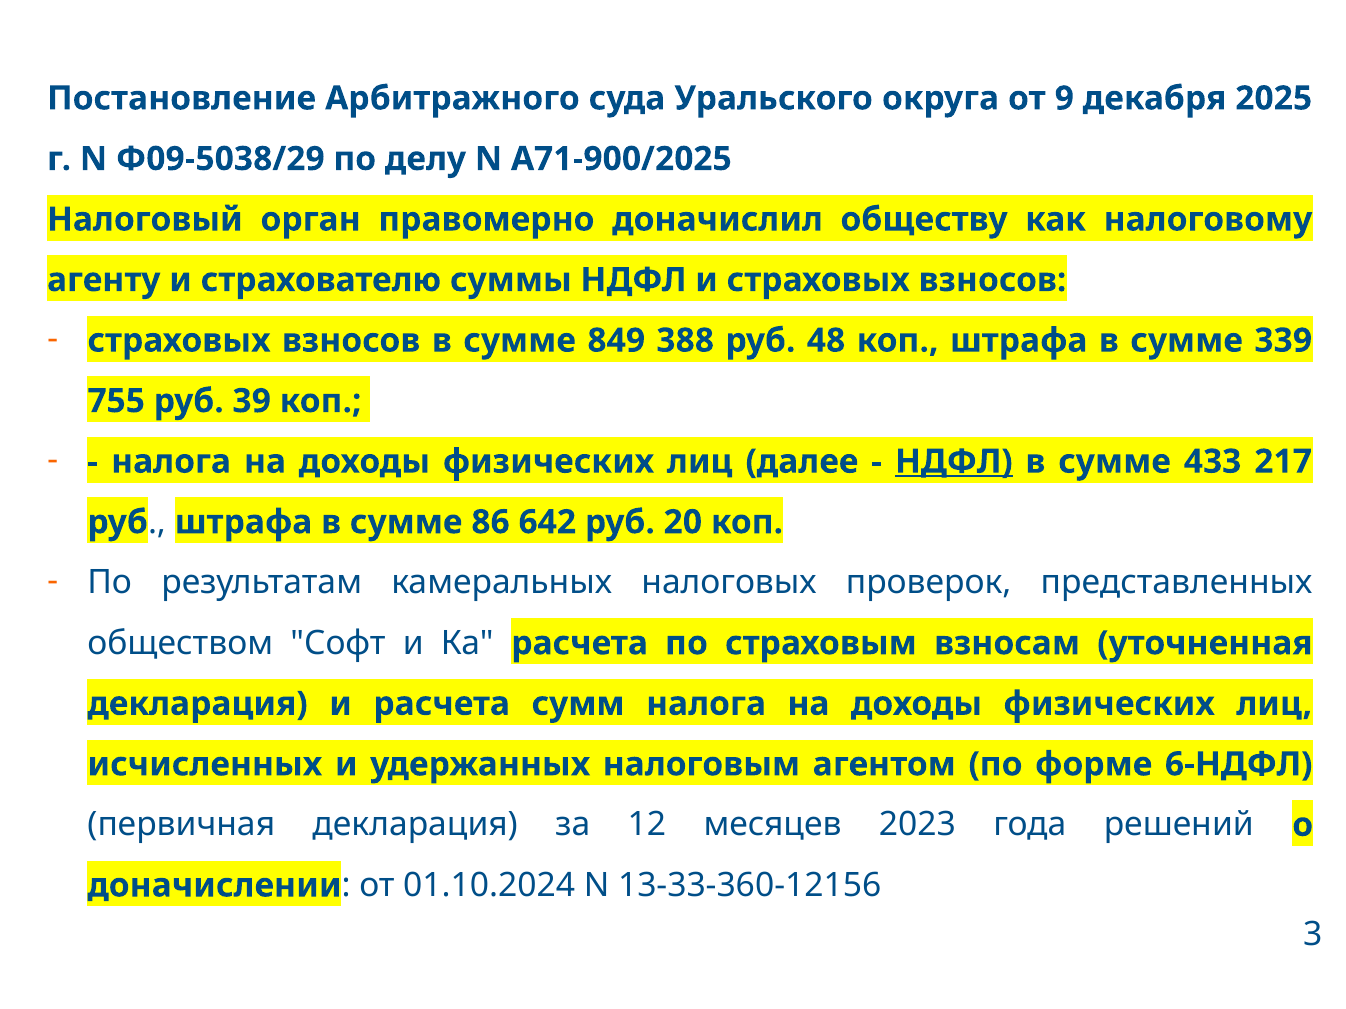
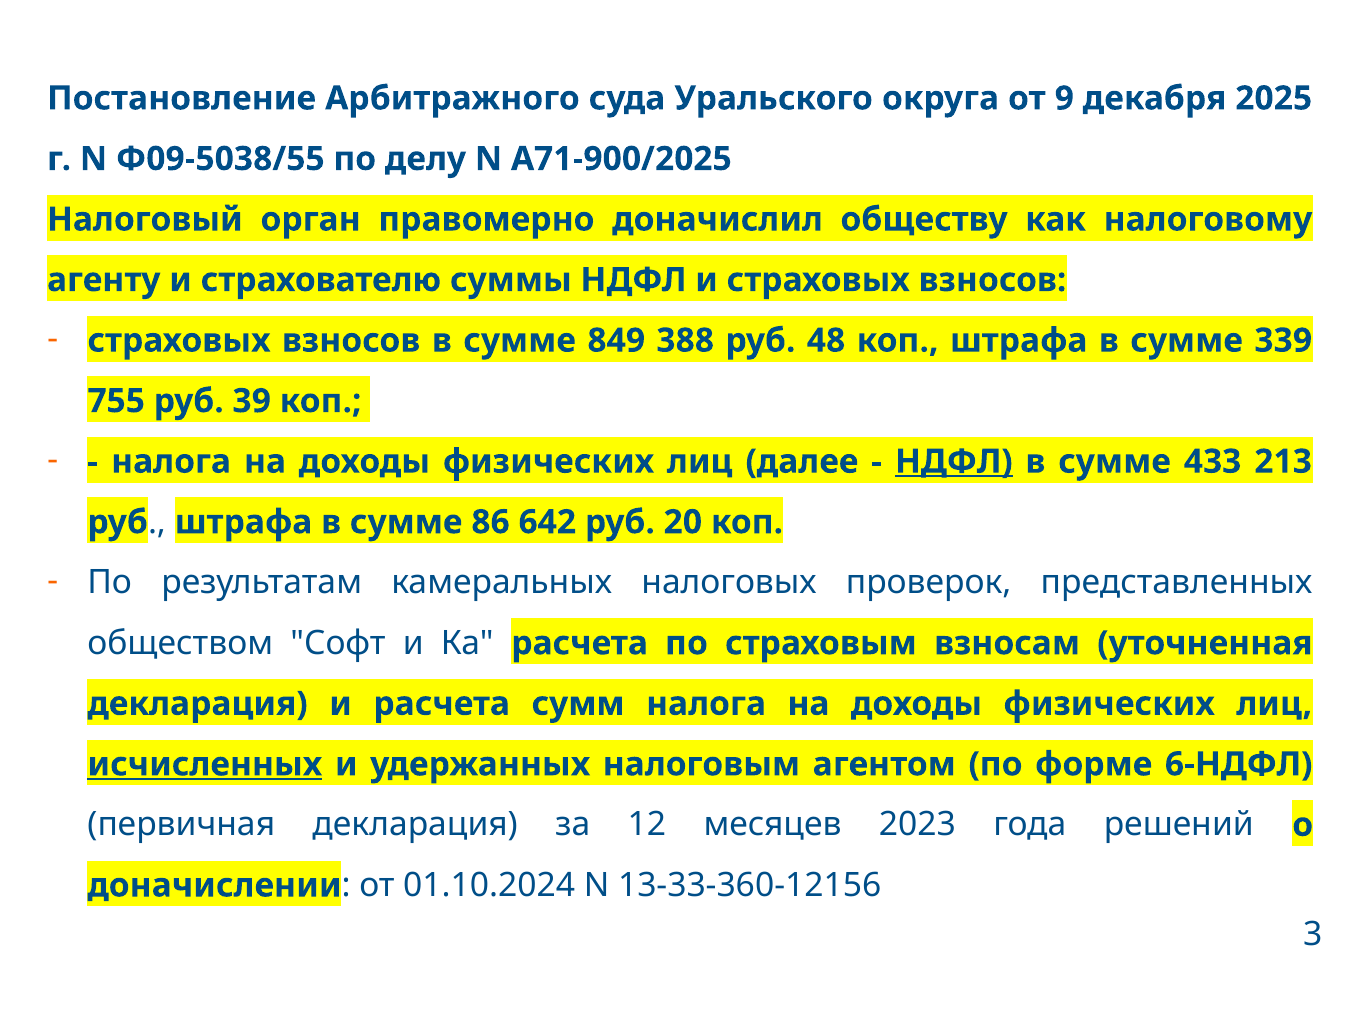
Ф09-5038/29: Ф09-5038/29 -> Ф09-5038/55
217: 217 -> 213
исчисленных underline: none -> present
